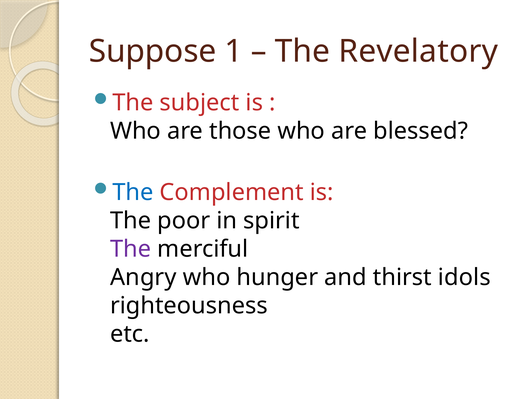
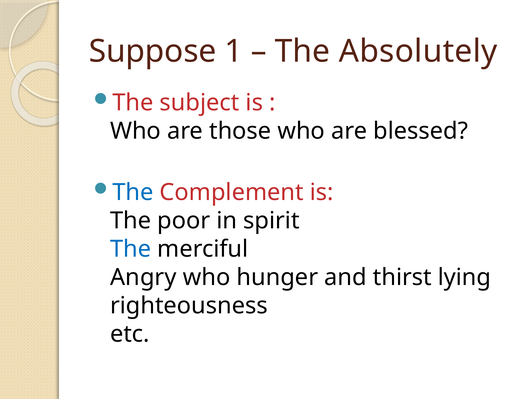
Revelatory: Revelatory -> Absolutely
The at (131, 249) colour: purple -> blue
idols: idols -> lying
